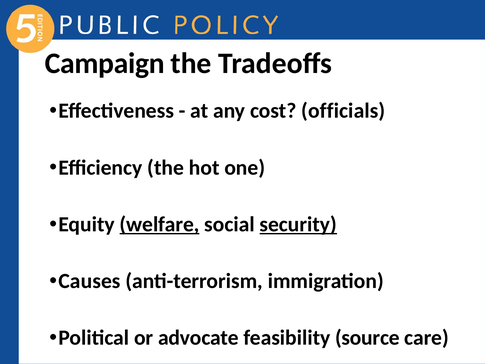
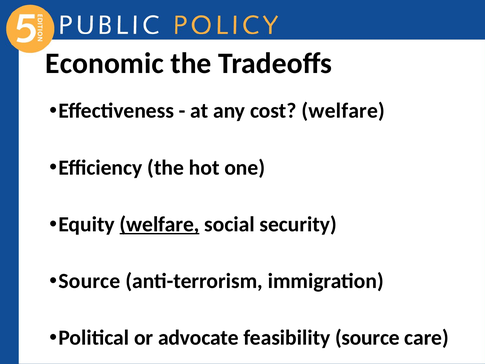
Campaign: Campaign -> Economic
cost officials: officials -> welfare
security underline: present -> none
Causes at (90, 281): Causes -> Source
